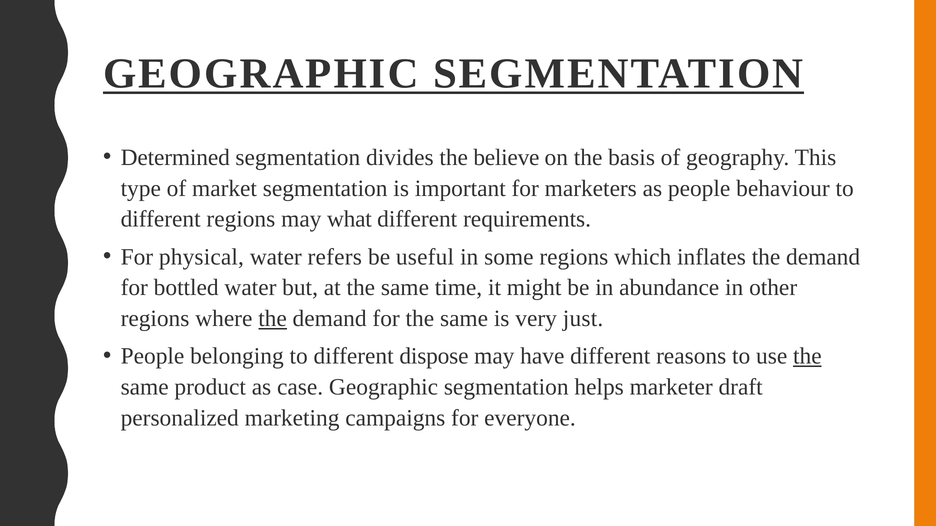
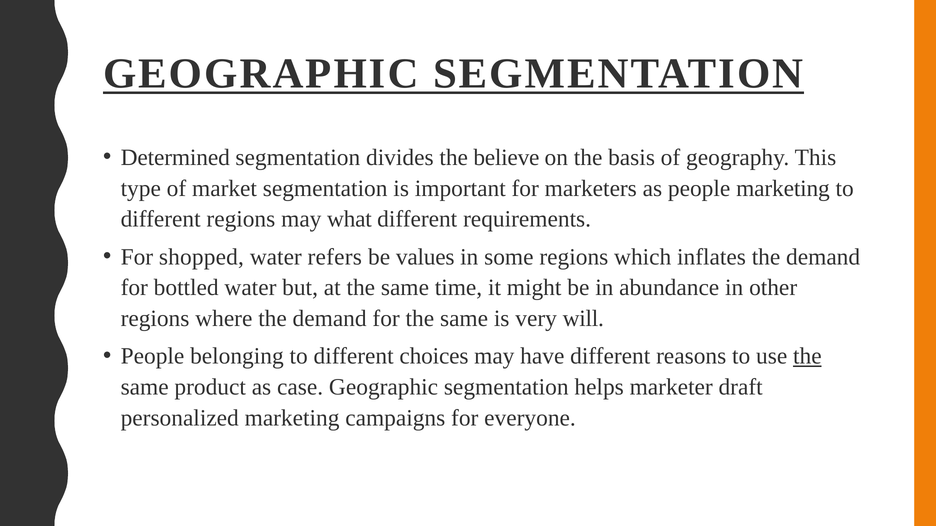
people behaviour: behaviour -> marketing
physical: physical -> shopped
useful: useful -> values
the at (273, 319) underline: present -> none
just: just -> will
dispose: dispose -> choices
